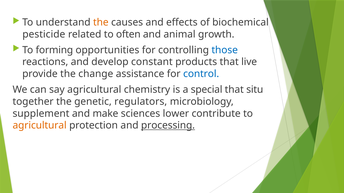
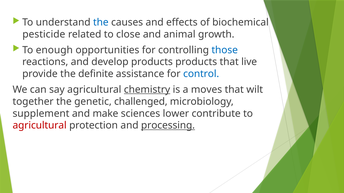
the at (101, 22) colour: orange -> blue
often: often -> close
forming: forming -> enough
develop constant: constant -> products
change: change -> definite
chemistry underline: none -> present
special: special -> moves
situ: situ -> wilt
regulators: regulators -> challenged
agricultural at (40, 126) colour: orange -> red
